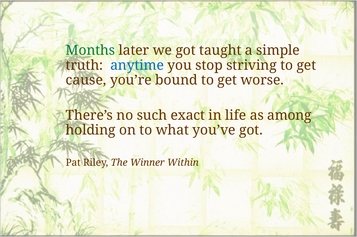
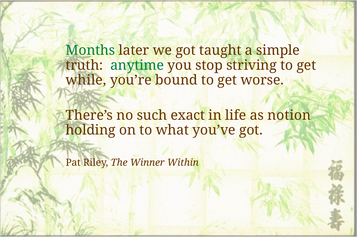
anytime colour: blue -> green
cause: cause -> while
among: among -> notion
